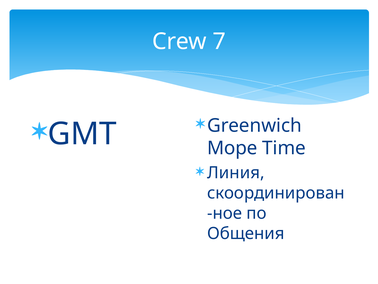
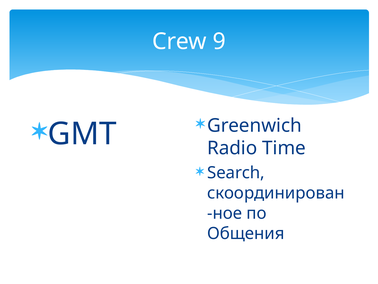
7: 7 -> 9
Море: Море -> Radio
Линия: Линия -> Search
